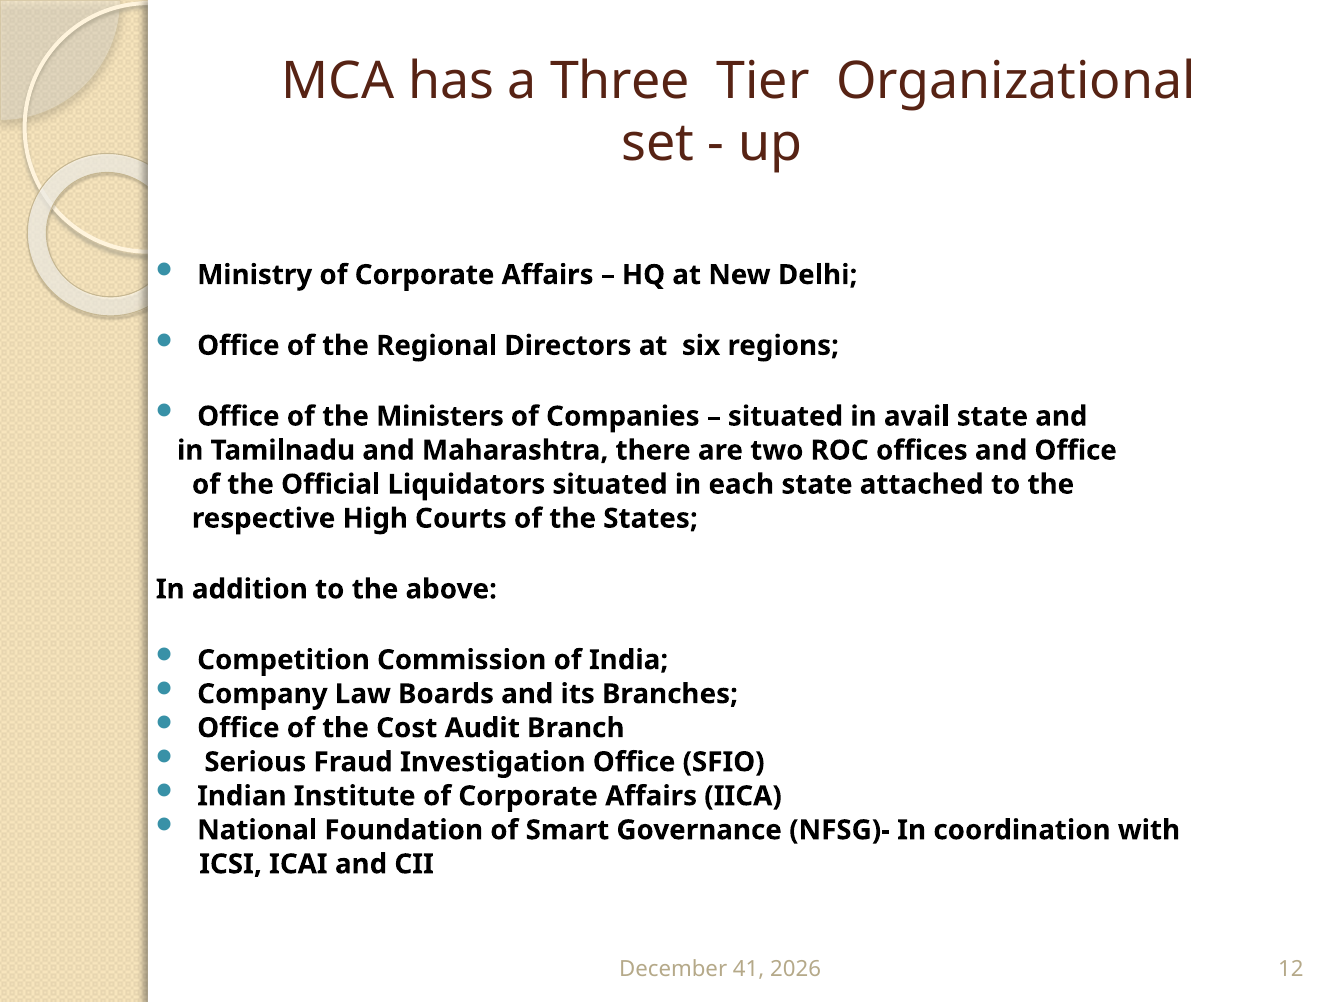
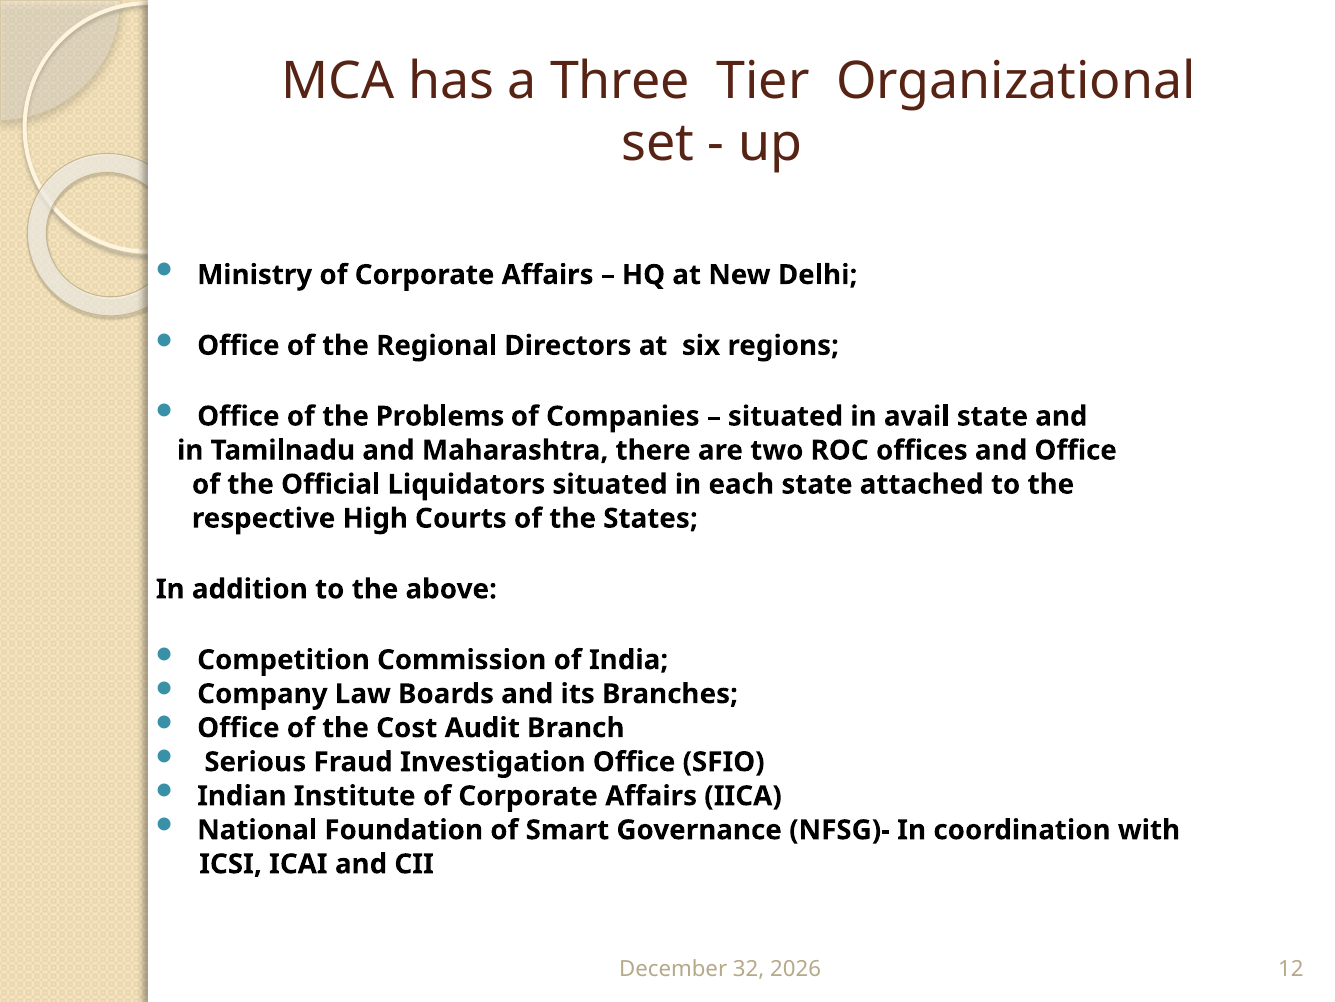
Ministers: Ministers -> Problems
41: 41 -> 32
